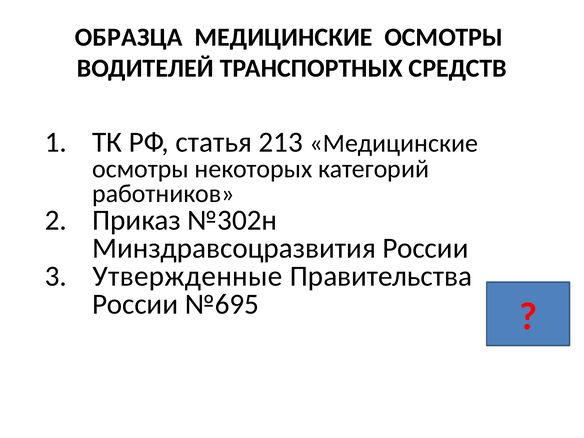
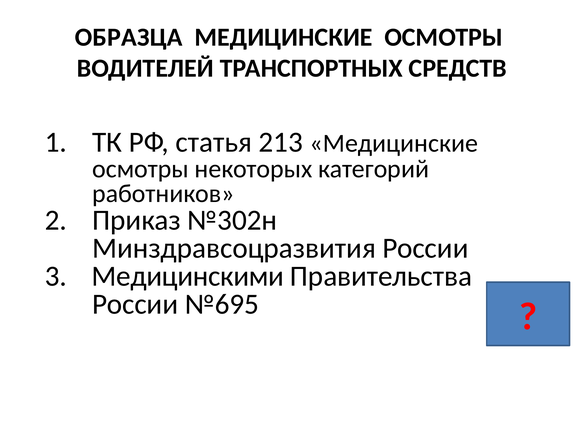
Утвержденные: Утвержденные -> Медицинскими
